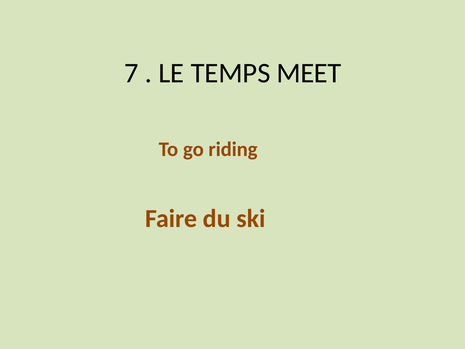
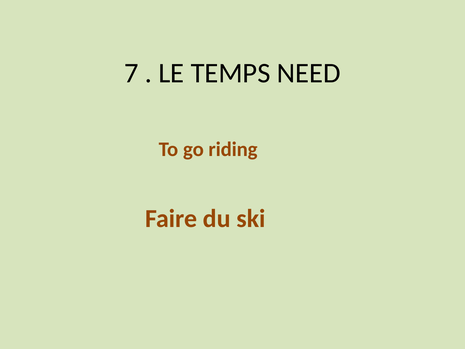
MEET: MEET -> NEED
